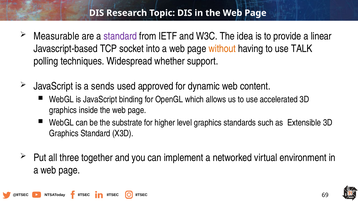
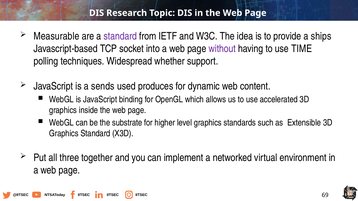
linear: linear -> ships
without colour: orange -> purple
TALK: TALK -> TIME
approved: approved -> produces
